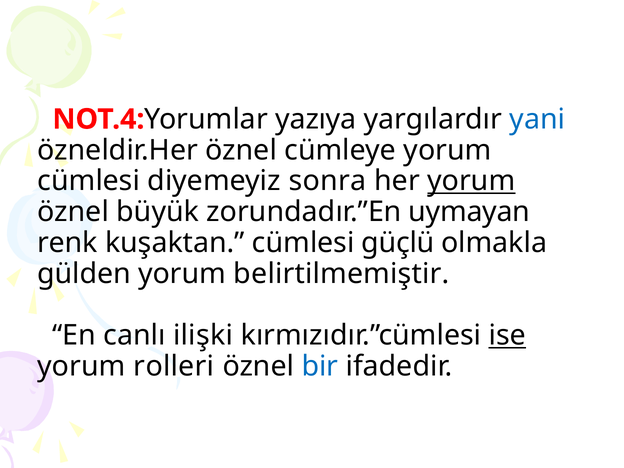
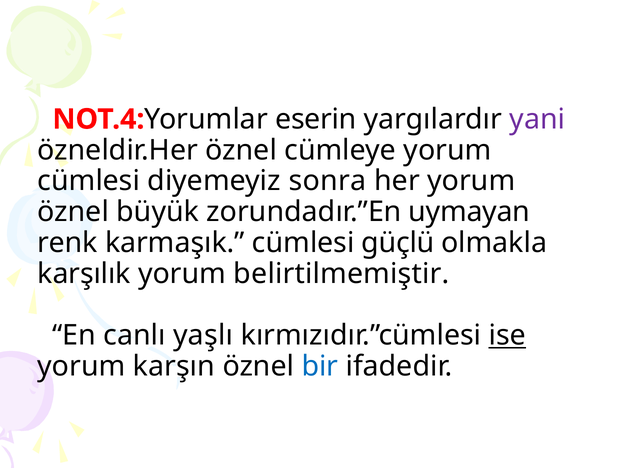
yazıya: yazıya -> eserin
yani colour: blue -> purple
yorum at (471, 181) underline: present -> none
kuşaktan: kuşaktan -> karmaşık
gülden: gülden -> karşılık
ilişki: ilişki -> yaşlı
rolleri: rolleri -> karşın
